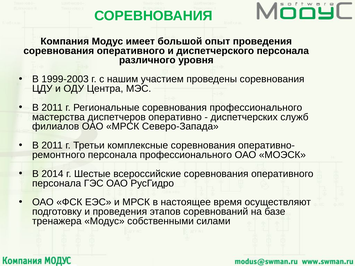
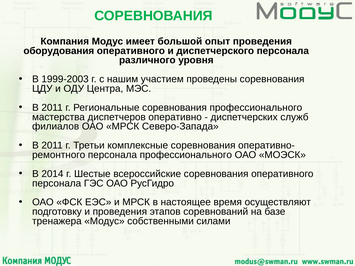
соревнования at (59, 51): соревнования -> оборудования
